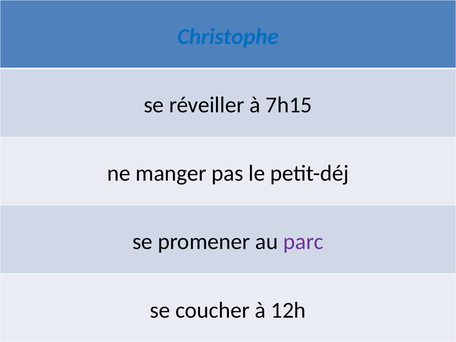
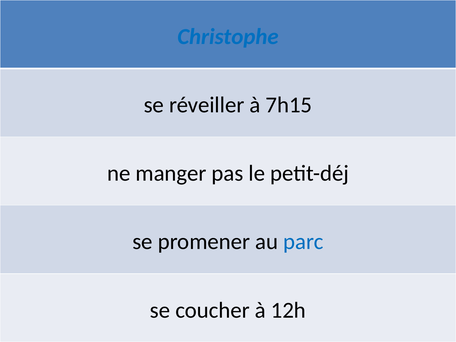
parc colour: purple -> blue
